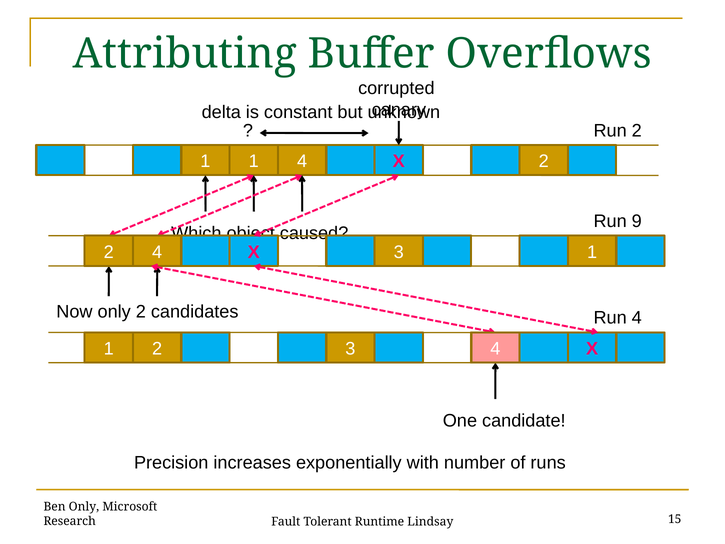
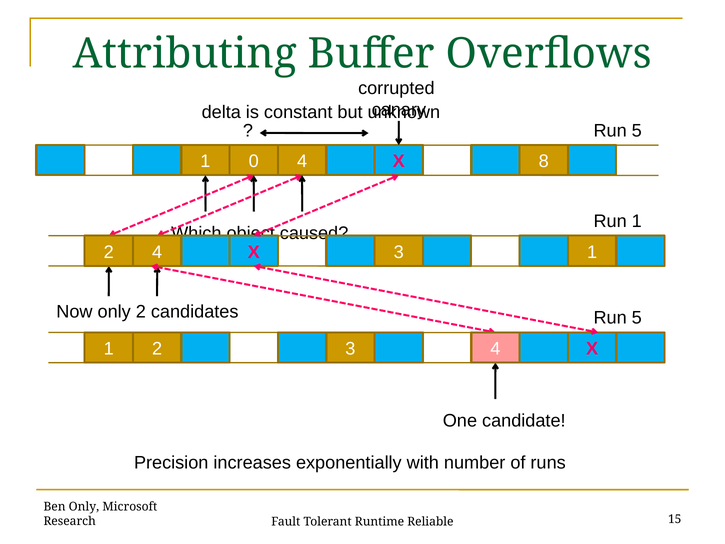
2 at (637, 130): 2 -> 5
1 1: 1 -> 0
2 at (544, 161): 2 -> 8
Run 9: 9 -> 1
4 at (637, 318): 4 -> 5
Lindsay: Lindsay -> Reliable
